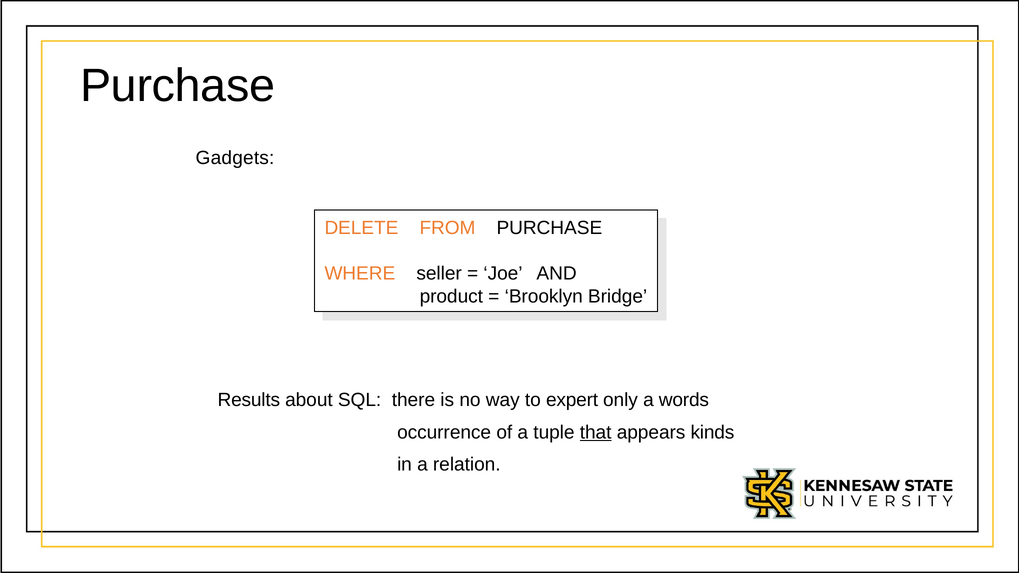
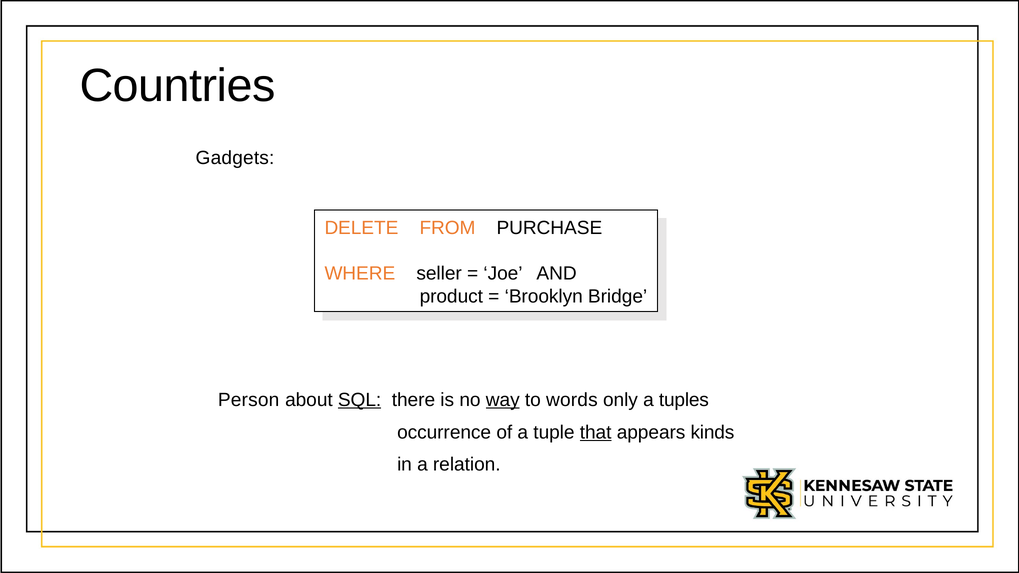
Purchase at (178, 86): Purchase -> Countries
Results: Results -> Person
SQL underline: none -> present
way underline: none -> present
expert: expert -> words
words: words -> tuples
